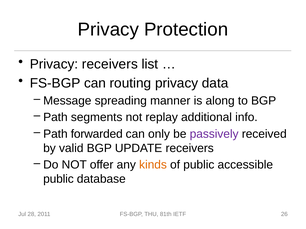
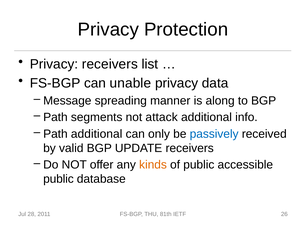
routing: routing -> unable
replay: replay -> attack
Path forwarded: forwarded -> additional
passively colour: purple -> blue
